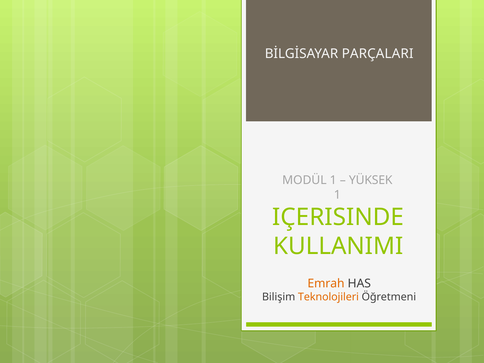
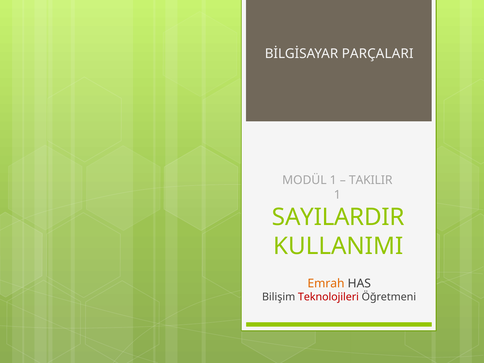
YÜKSEK: YÜKSEK -> TAKILIR
IÇERISINDE: IÇERISINDE -> SAYILARDIR
Teknolojileri colour: orange -> red
